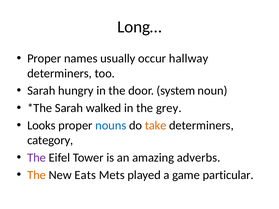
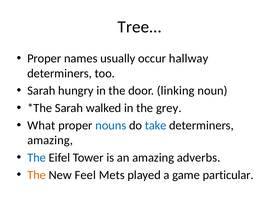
Long…: Long… -> Tree…
system: system -> linking
Looks: Looks -> What
take colour: orange -> blue
category at (50, 140): category -> amazing
The at (37, 158) colour: purple -> blue
Eats: Eats -> Feel
